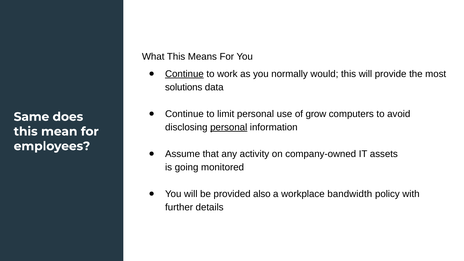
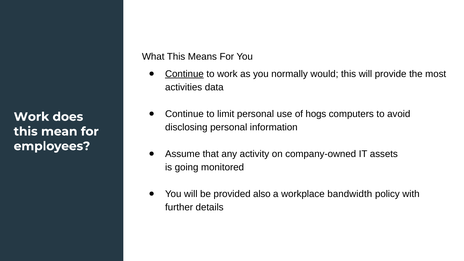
solutions: solutions -> activities
grow: grow -> hogs
Same at (31, 117): Same -> Work
personal at (229, 127) underline: present -> none
